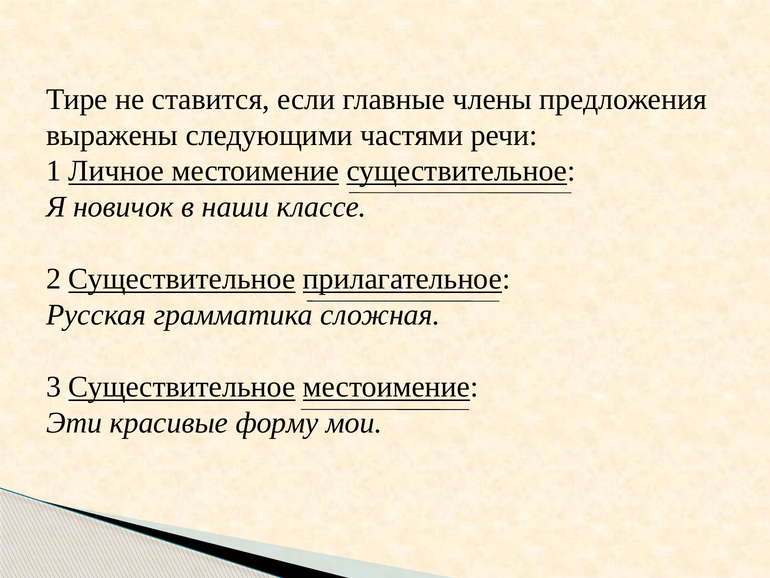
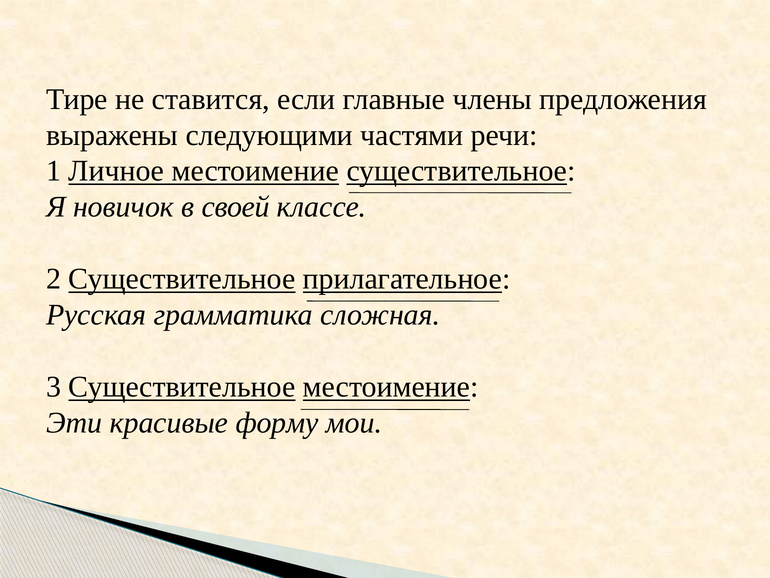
наши: наши -> своей
